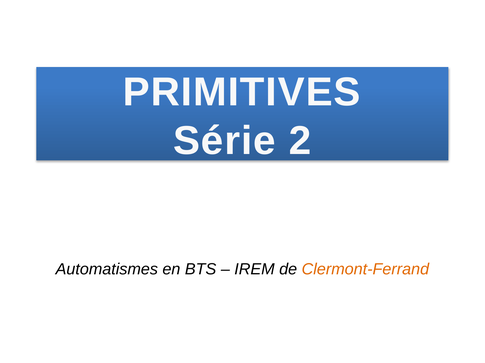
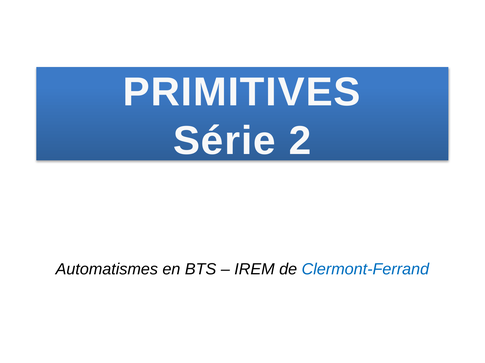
Clermont-Ferrand colour: orange -> blue
